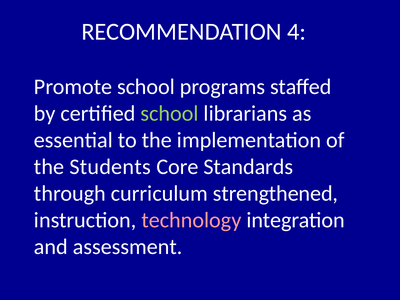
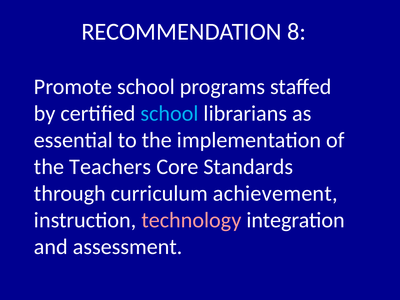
4: 4 -> 8
school at (170, 114) colour: light green -> light blue
Students: Students -> Teachers
strengthened: strengthened -> achievement
